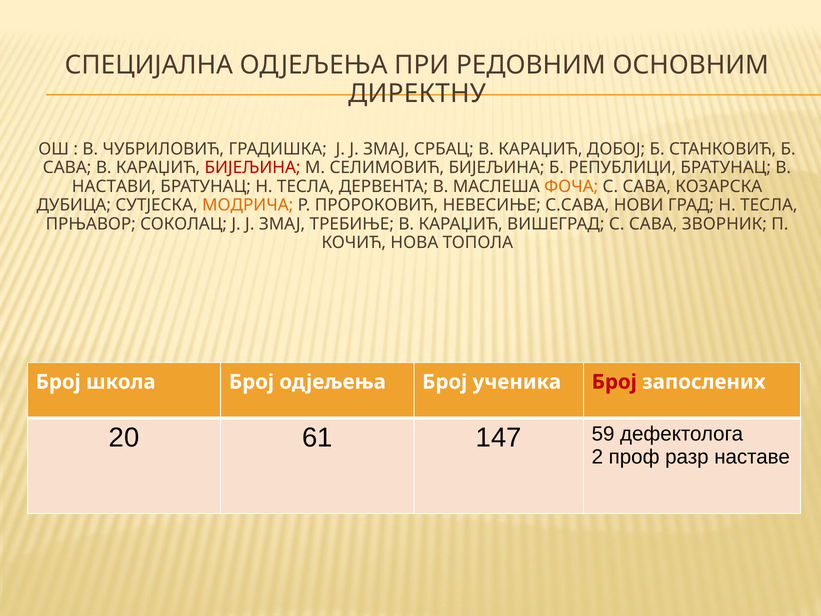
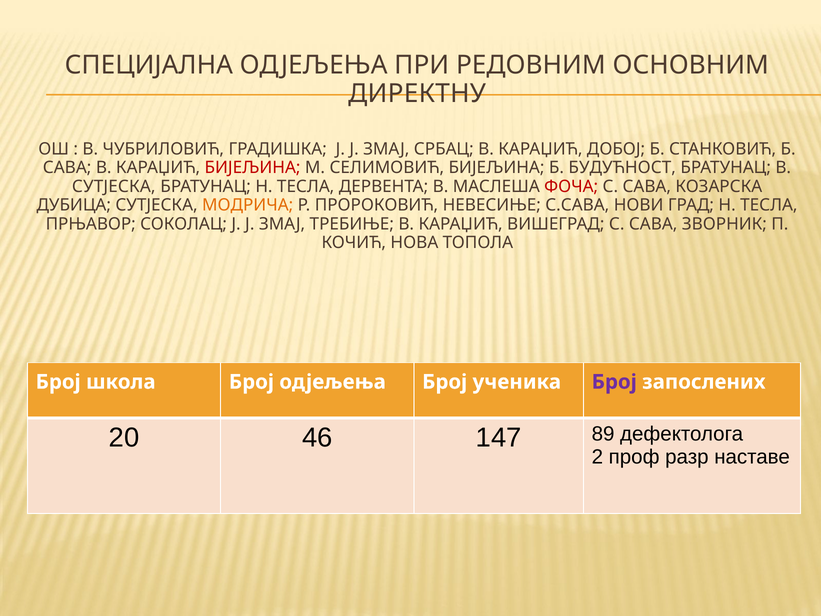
РЕПУБЛИЦИ: РЕПУБЛИЦИ -> БУДУЋНОСТ
НАСТАВИ at (114, 186): НАСТАВИ -> СУТЈЕСКА
ФОЧА colour: orange -> red
Број at (614, 382) colour: red -> purple
61: 61 -> 46
59: 59 -> 89
